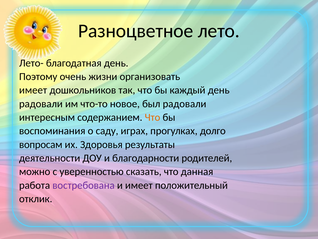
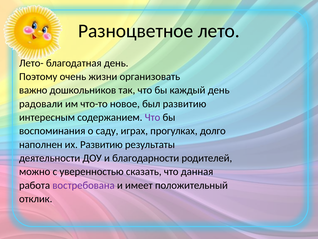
имеет at (33, 90): имеет -> важно
был радовали: радовали -> развитию
Что at (153, 117) colour: orange -> purple
вопросам: вопросам -> наполнен
их Здоровья: Здоровья -> Развитию
